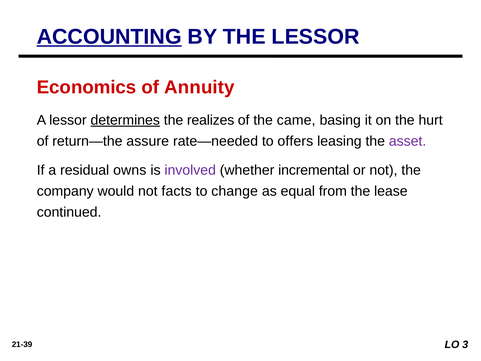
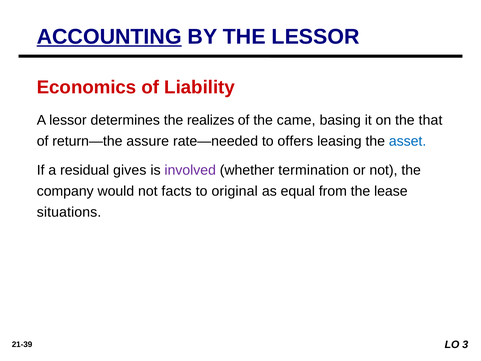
Annuity: Annuity -> Liability
determines underline: present -> none
hurt: hurt -> that
asset colour: purple -> blue
owns: owns -> gives
incremental: incremental -> termination
change: change -> original
continued: continued -> situations
